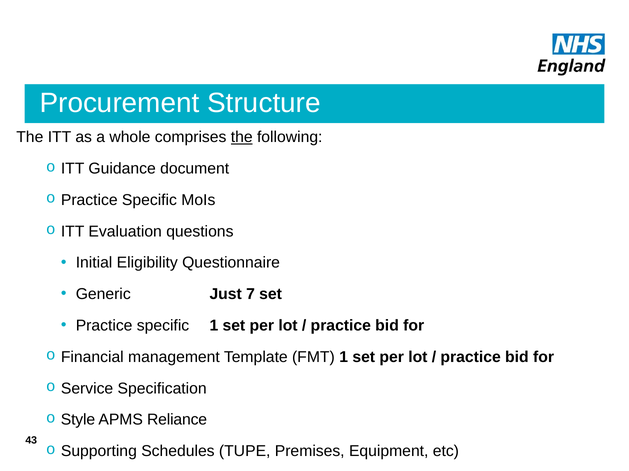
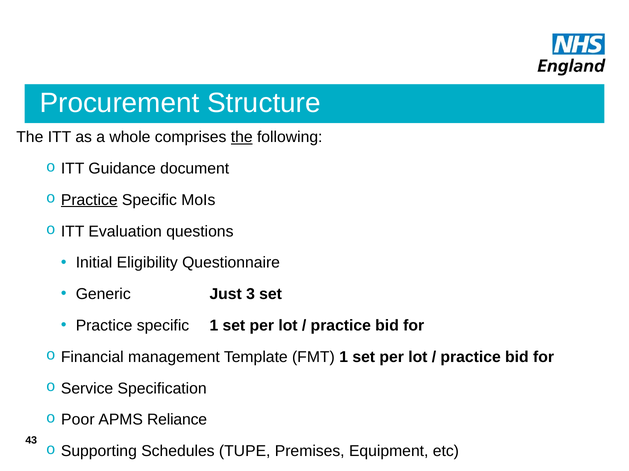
Practice at (89, 200) underline: none -> present
7: 7 -> 3
Style: Style -> Poor
